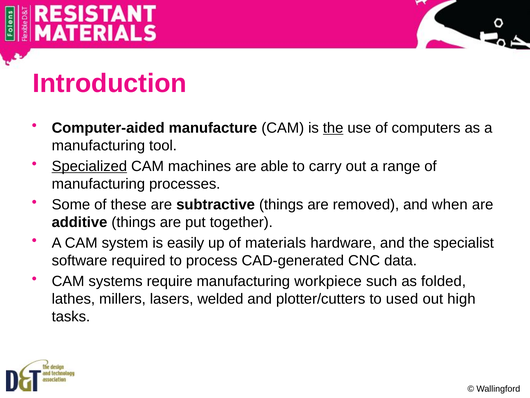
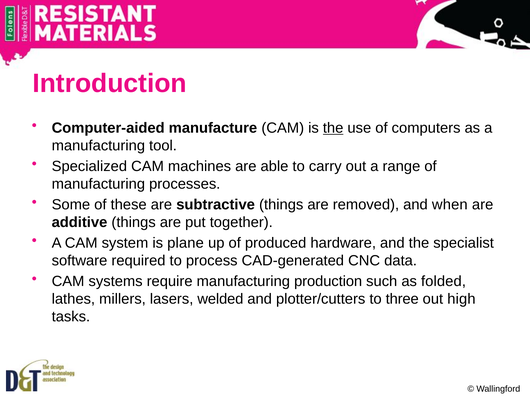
Specialized underline: present -> none
easily: easily -> plane
materials: materials -> produced
workpiece: workpiece -> production
used: used -> three
